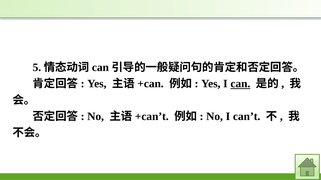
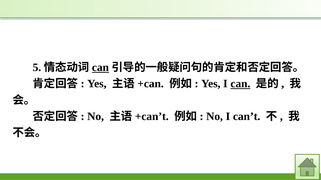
can at (100, 68) underline: none -> present
